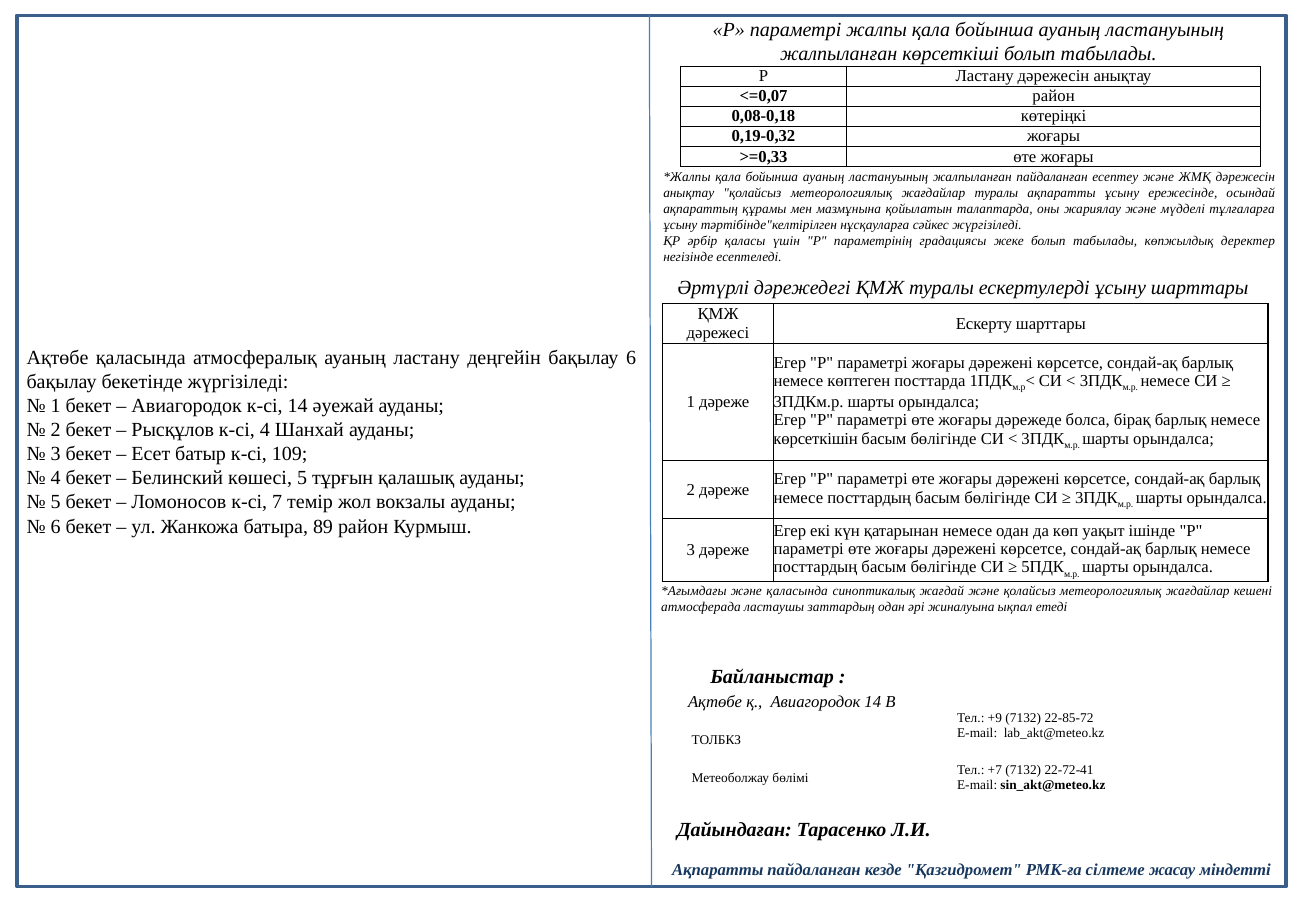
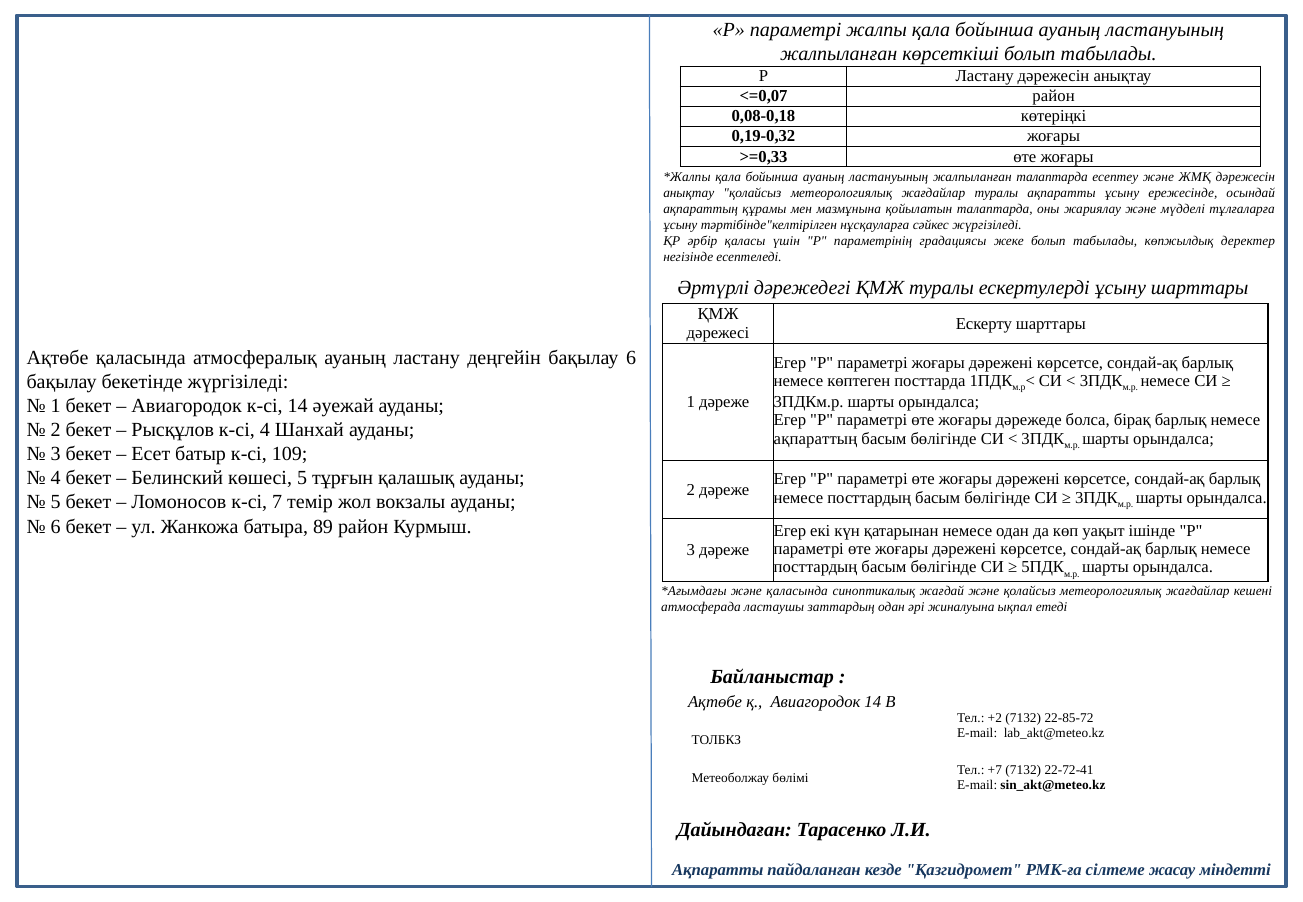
жалпыланған пайдаланған: пайдаланған -> талаптарда
көрсеткішін at (816, 439): көрсеткішін -> ақпараттың
+9: +9 -> +2
